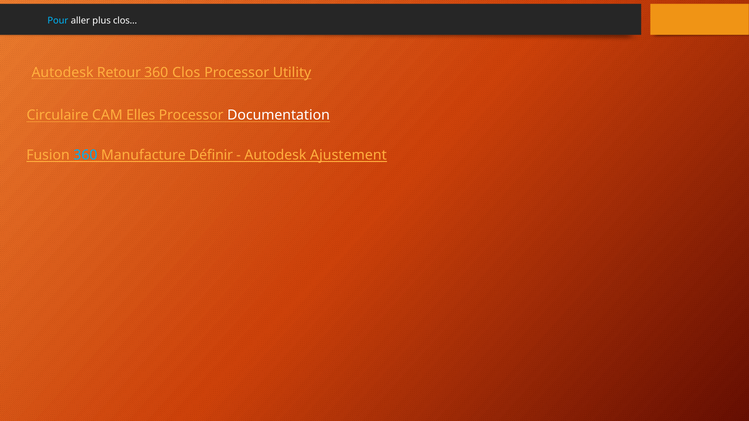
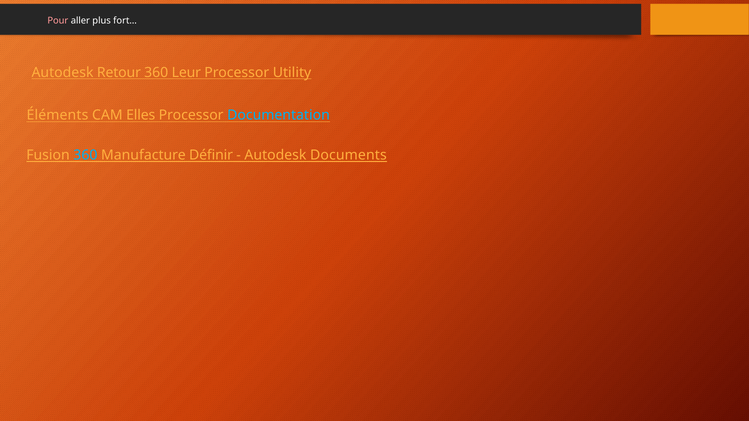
Pour colour: light blue -> pink
clos…: clos… -> fort…
Clos: Clos -> Leur
Circulaire: Circulaire -> Éléments
Documentation colour: white -> light blue
Ajustement: Ajustement -> Documents
